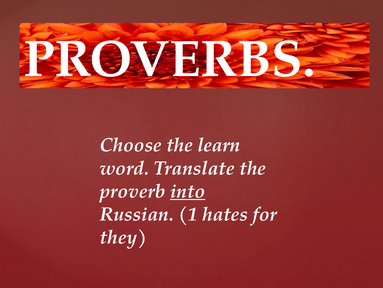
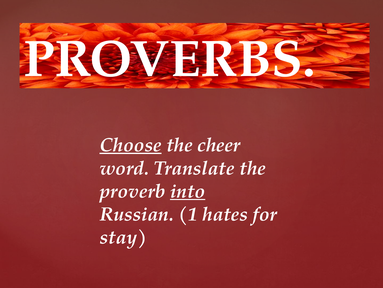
Choose underline: none -> present
learn: learn -> cheer
they: they -> stay
